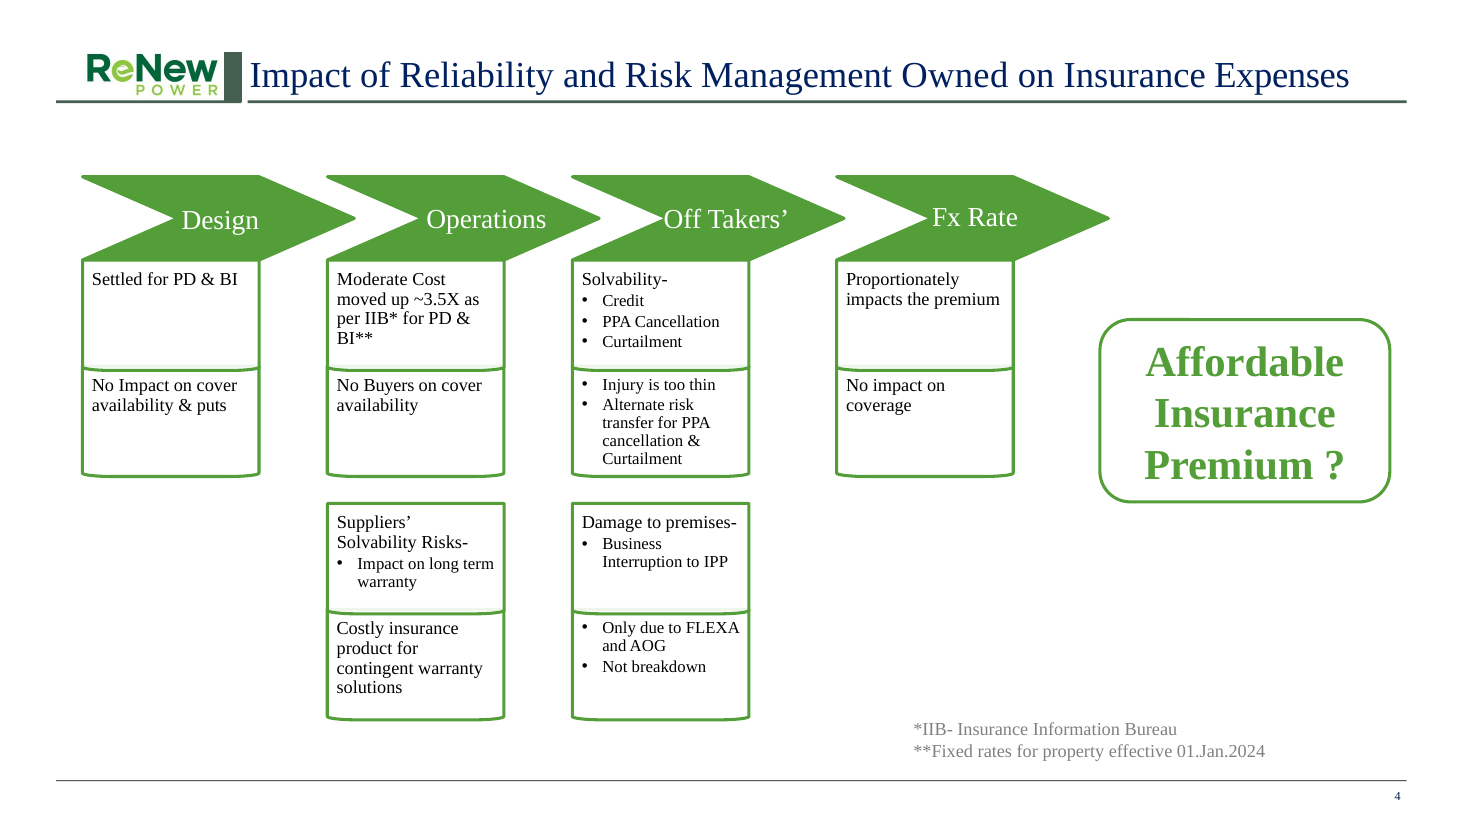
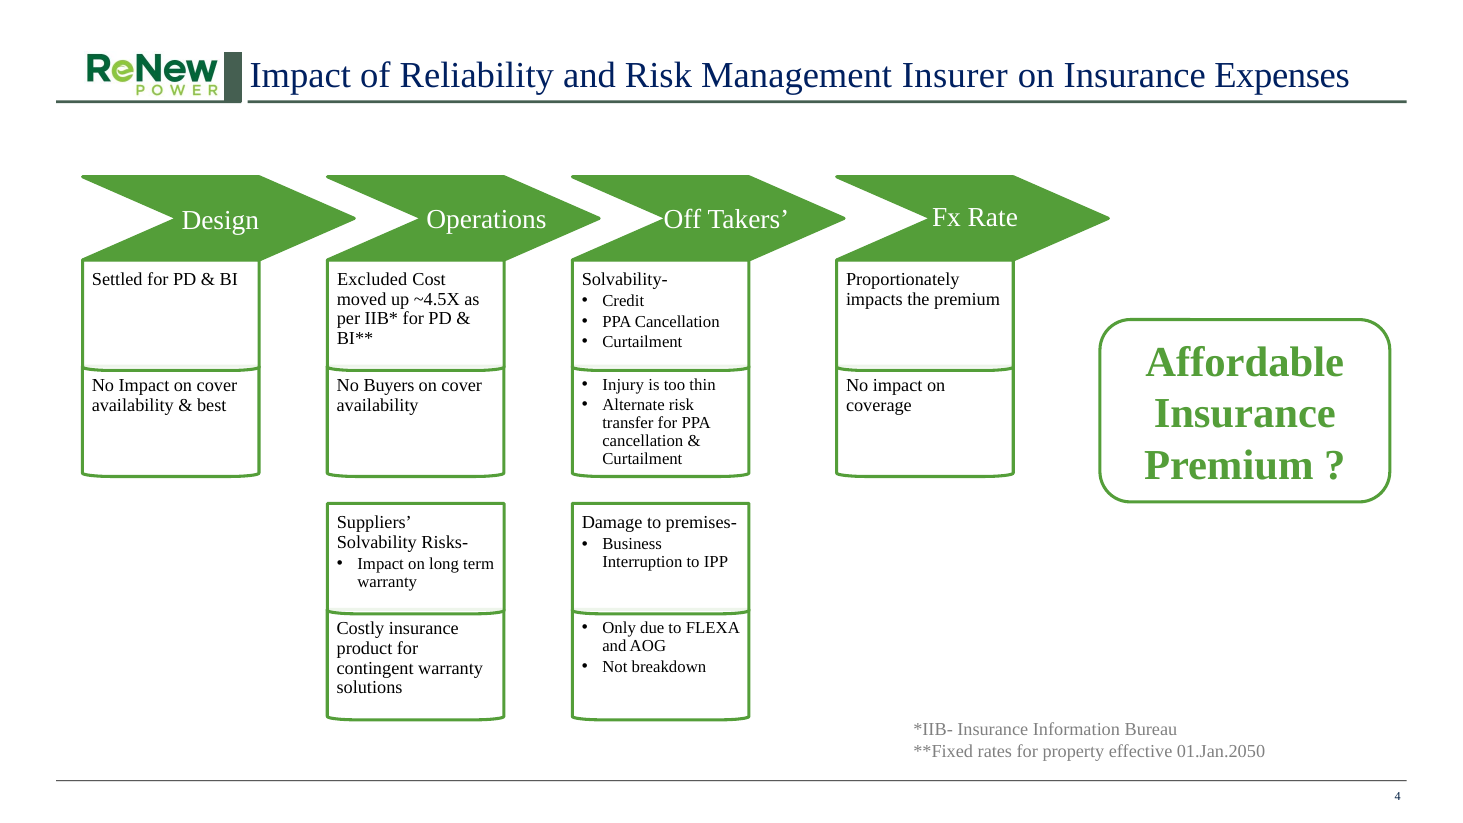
Owned: Owned -> Insurer
Moderate: Moderate -> Excluded
~3.5X: ~3.5X -> ~4.5X
puts: puts -> best
01.Jan.2024: 01.Jan.2024 -> 01.Jan.2050
